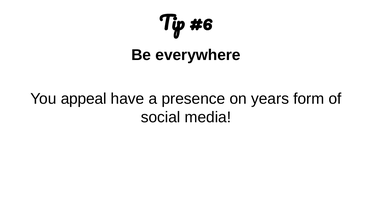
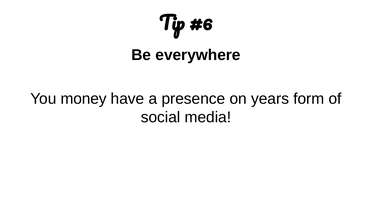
appeal: appeal -> money
